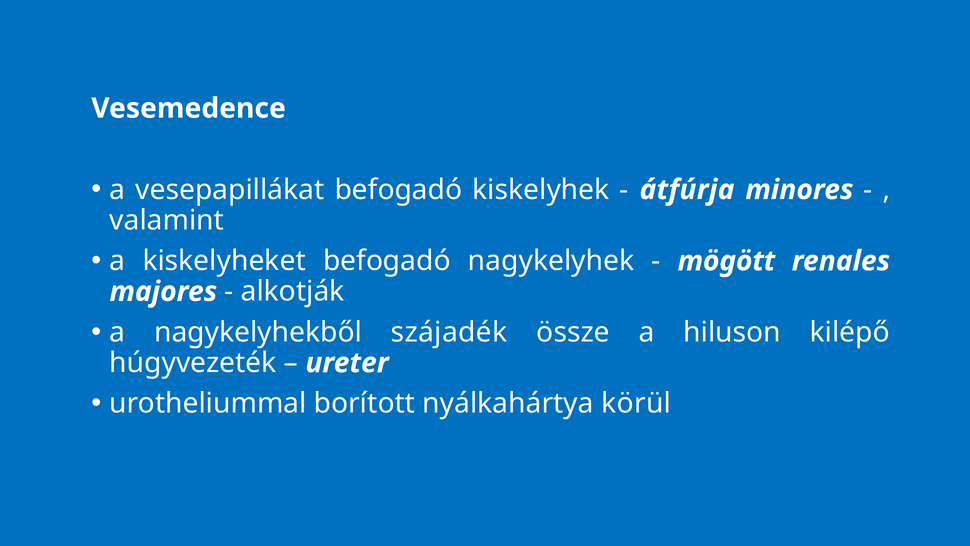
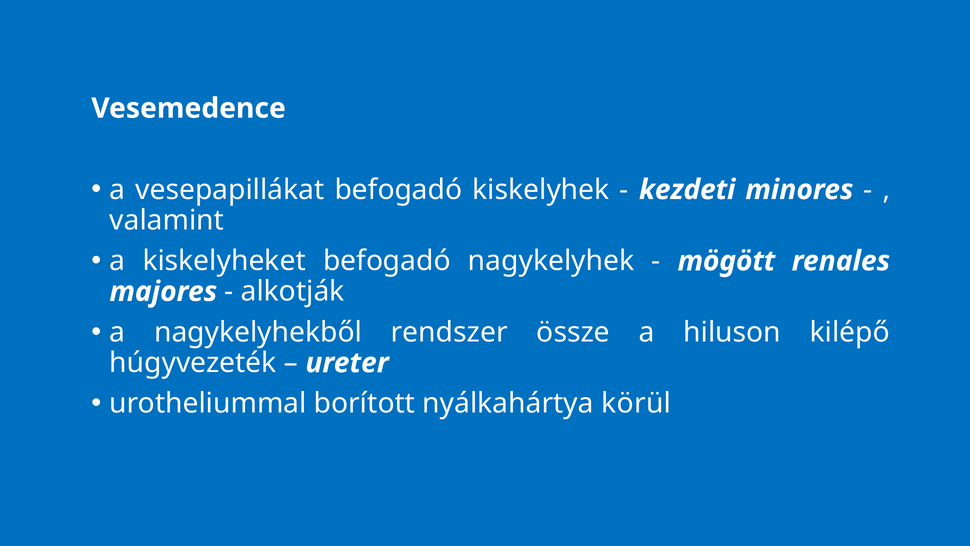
átfúrja: átfúrja -> kezdeti
szájadék: szájadék -> rendszer
